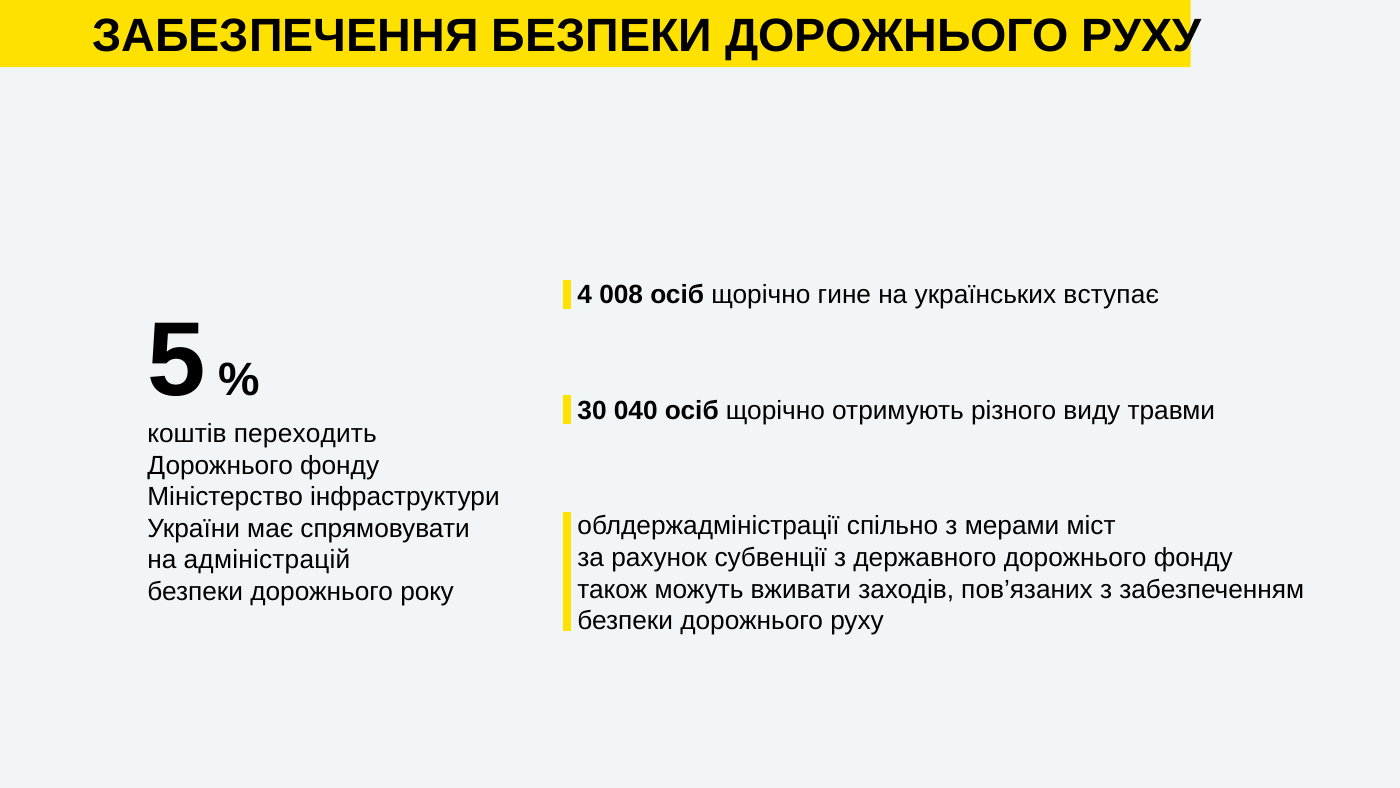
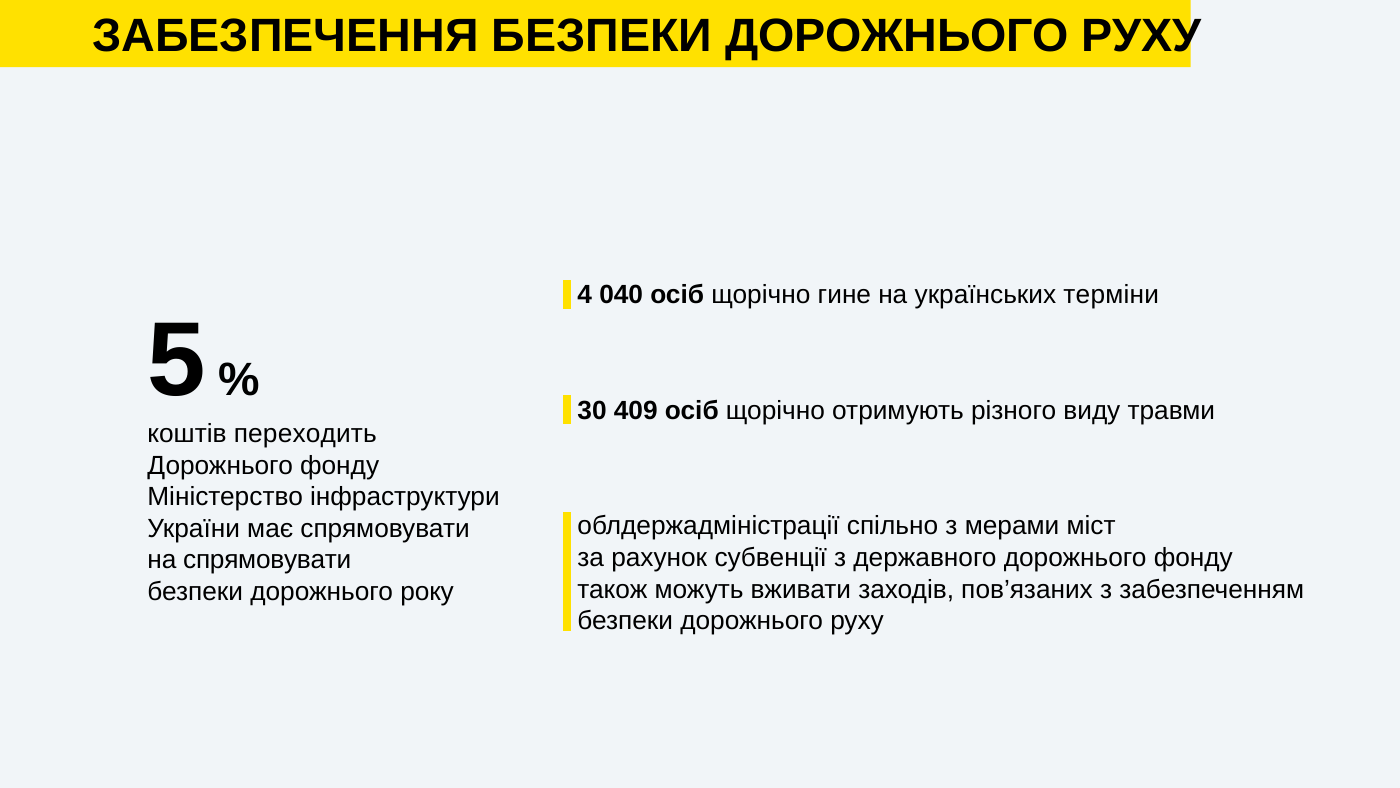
008: 008 -> 040
вступає: вступає -> терміни
040: 040 -> 409
на адміністрацій: адміністрацій -> спрямовувати
